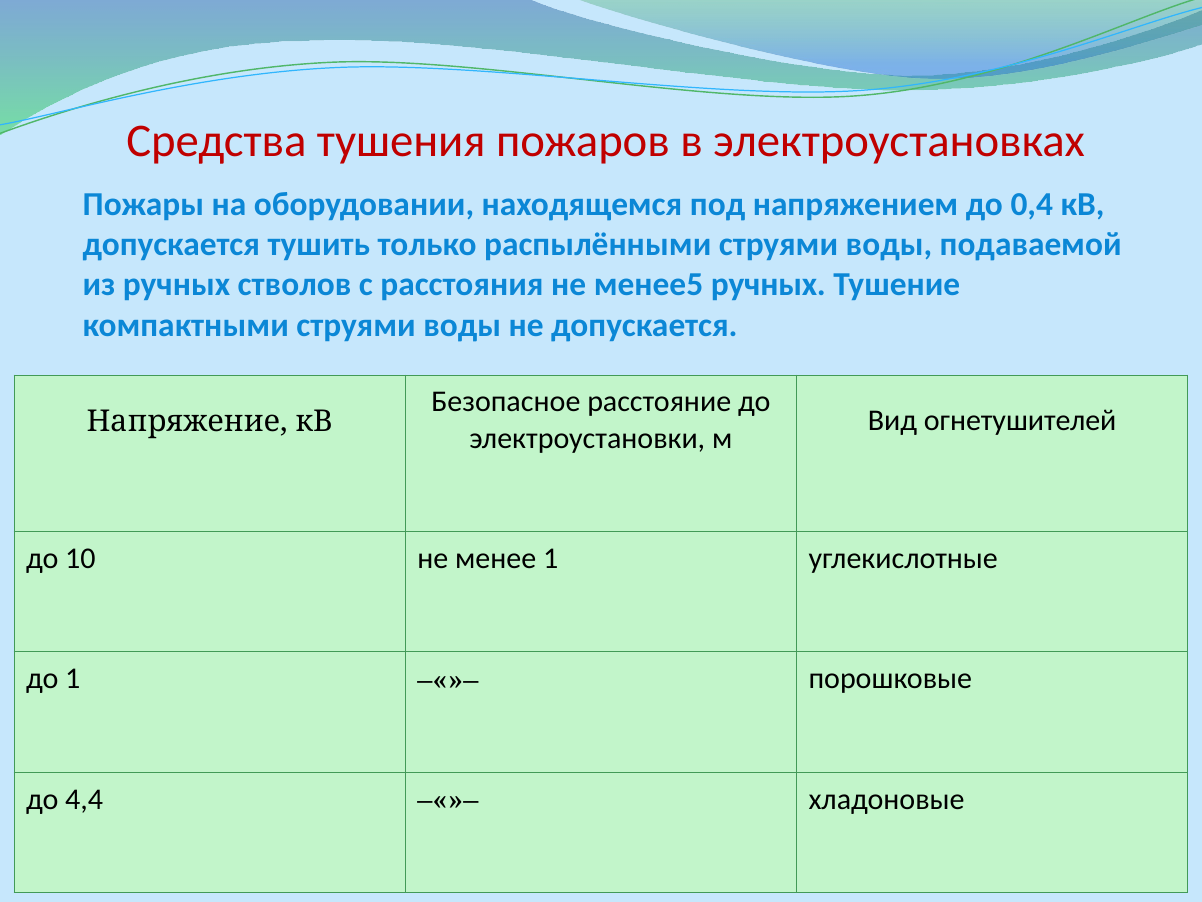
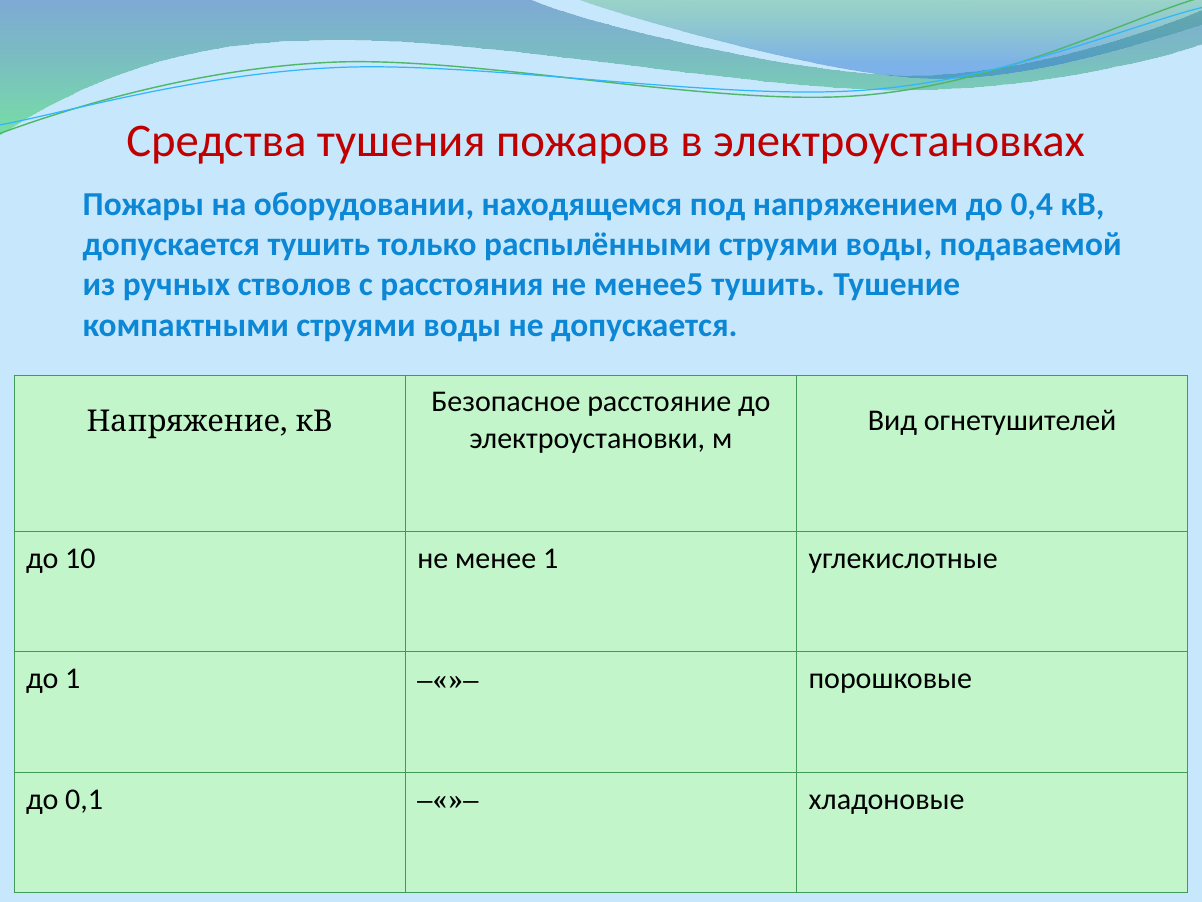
менее5 ручных: ручных -> тушить
4,4: 4,4 -> 0,1
